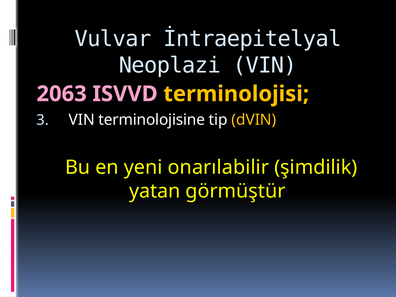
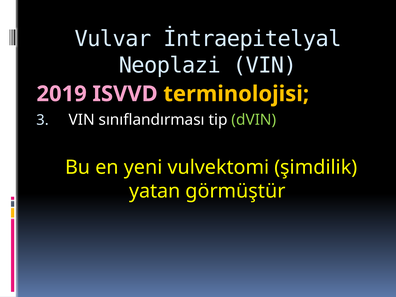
2063: 2063 -> 2019
terminolojisine: terminolojisine -> sınıflandırması
dVIN colour: yellow -> light green
onarılabilir: onarılabilir -> vulvektomi
